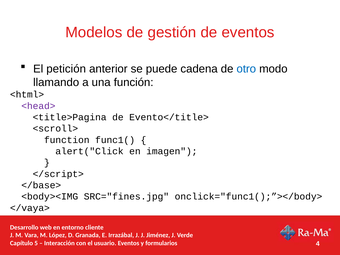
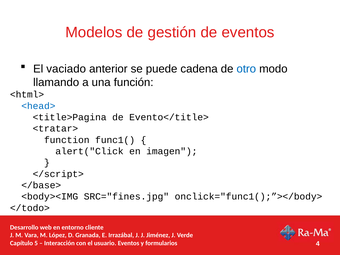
petición: petición -> vaciado
<head> colour: purple -> blue
<scroll>: <scroll> -> <tratar>
</vaya>: </vaya> -> </todo>
